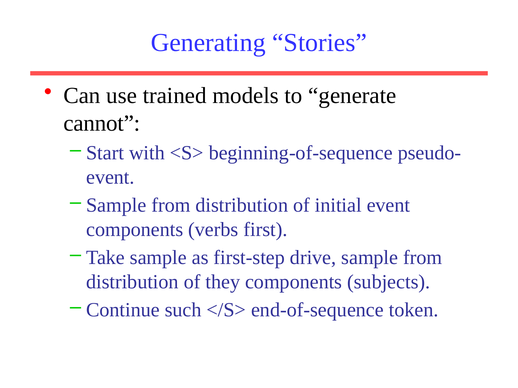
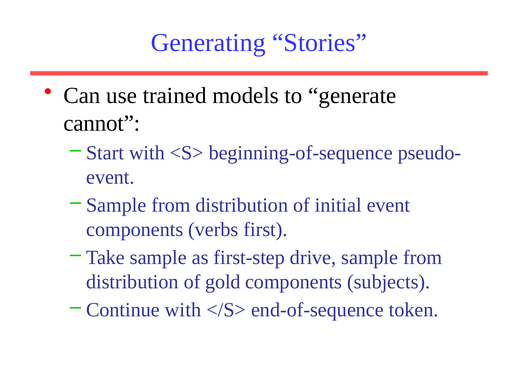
they: they -> gold
Continue such: such -> with
